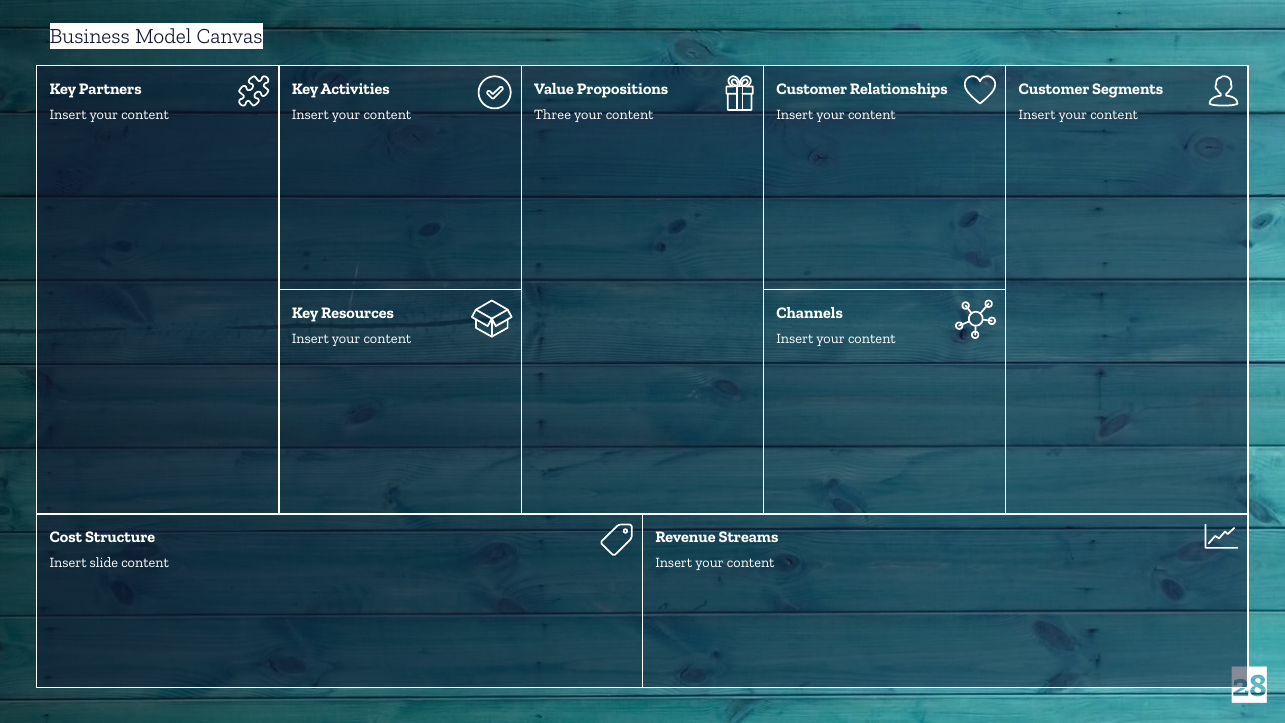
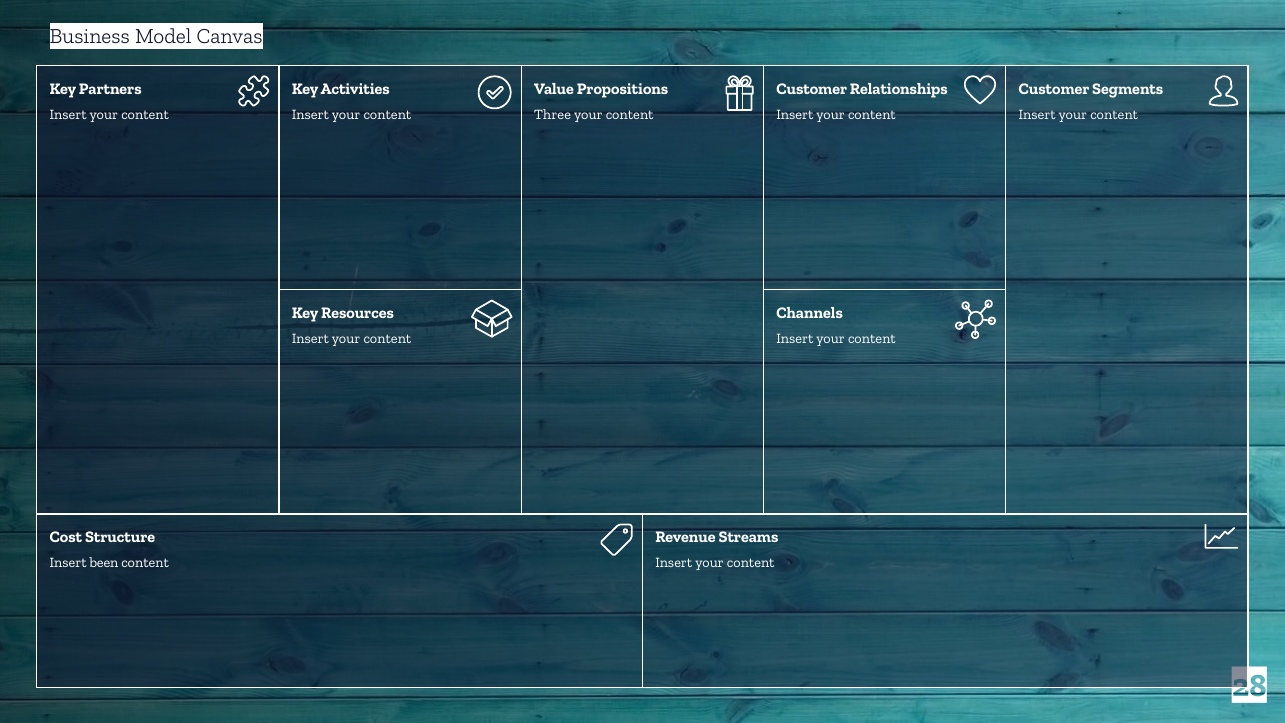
slide: slide -> been
